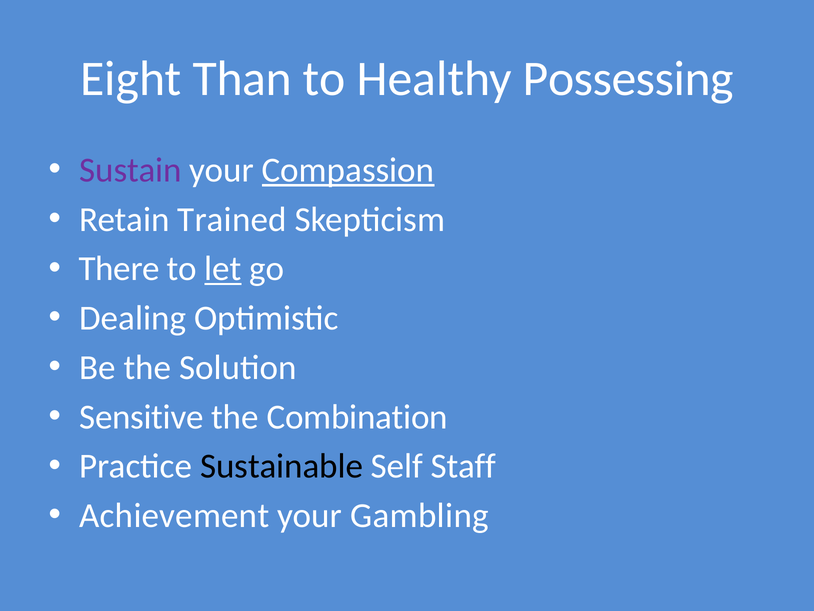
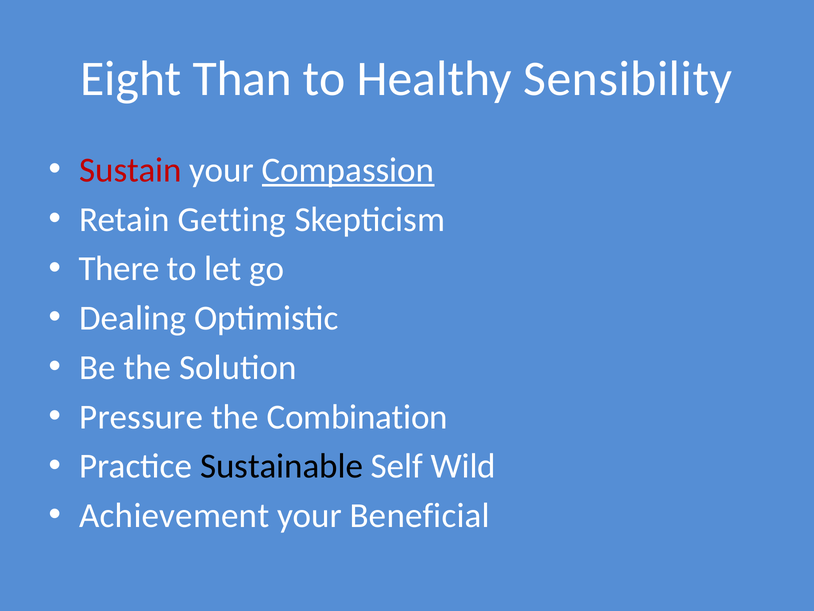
Possessing: Possessing -> Sensibility
Sustain colour: purple -> red
Trained: Trained -> Getting
let underline: present -> none
Sensitive: Sensitive -> Pressure
Staff: Staff -> Wild
Gambling: Gambling -> Beneficial
